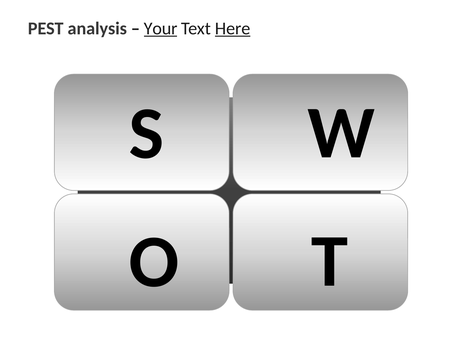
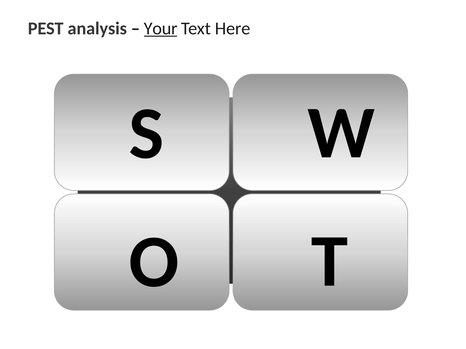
Here underline: present -> none
